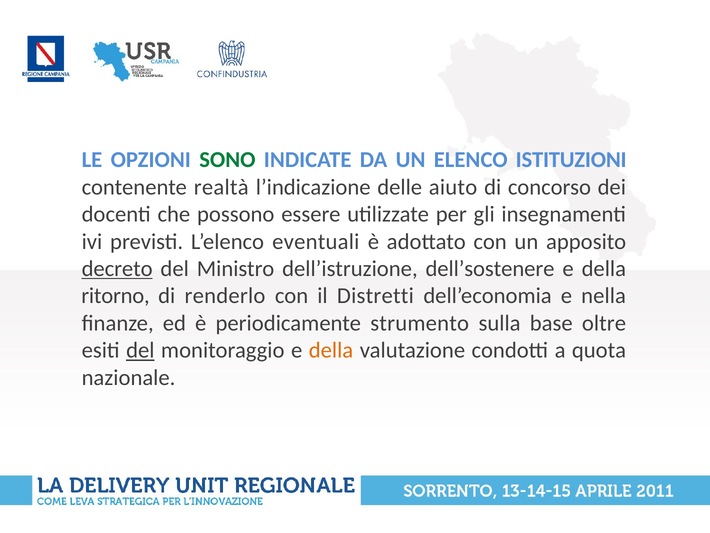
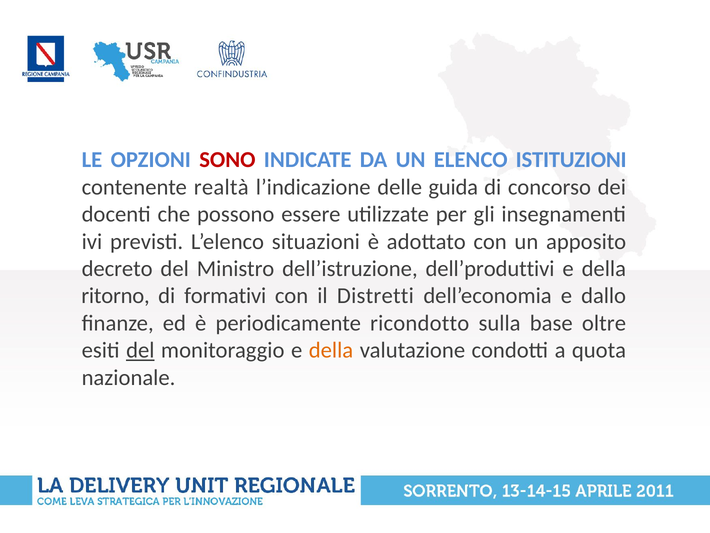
SONO colour: green -> red
aiuto: aiuto -> guida
eventuali: eventuali -> situazioni
decreto underline: present -> none
dell’sostenere: dell’sostenere -> dell’produttivi
renderlo: renderlo -> formativi
nella: nella -> dallo
strumento: strumento -> ricondotto
